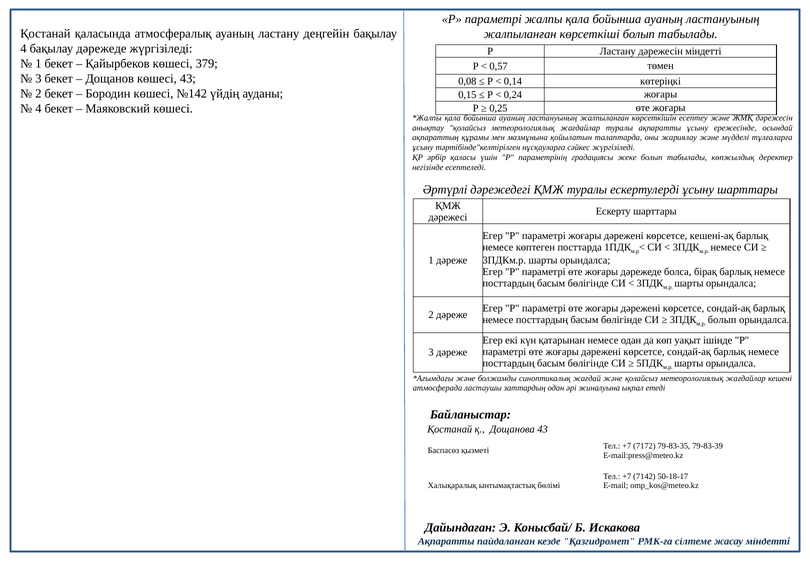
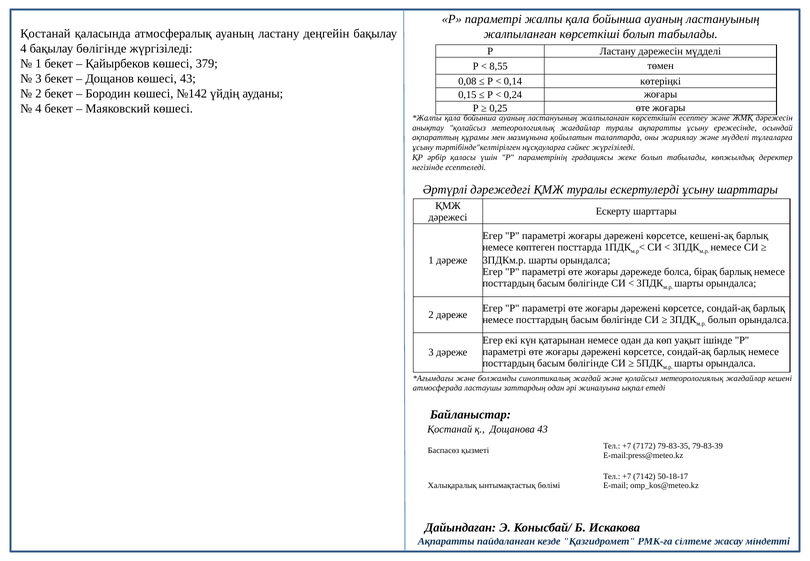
бақылау дәрежеде: дәрежеде -> бөлігінде
дәрежесін міндетті: міндетті -> мүдделі
0,57: 0,57 -> 8,55
